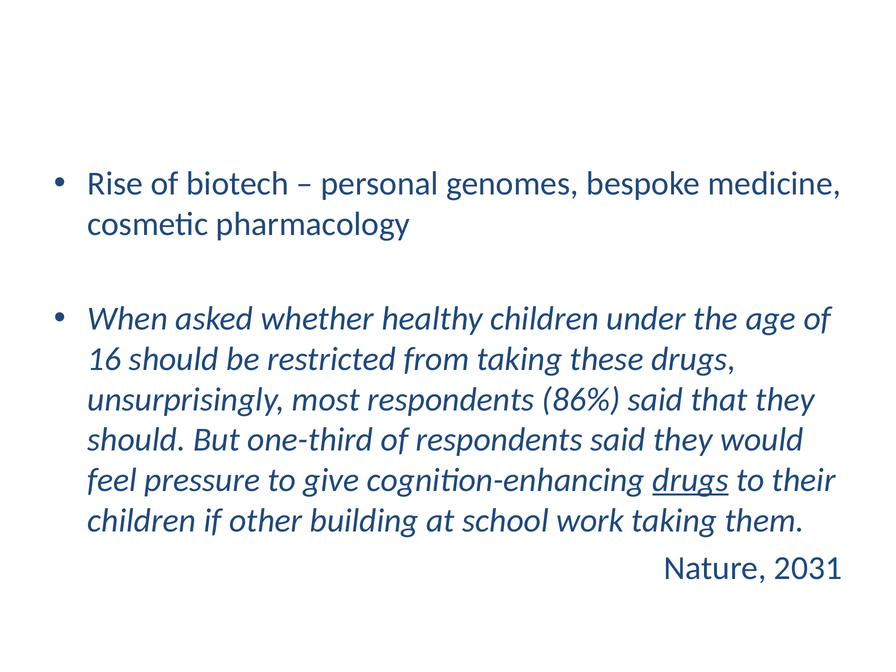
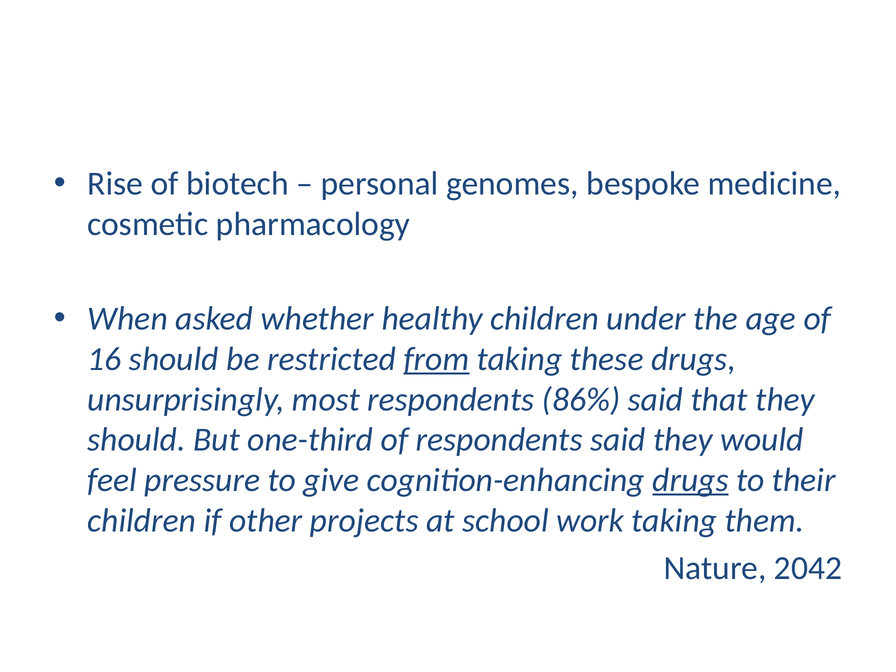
from underline: none -> present
building: building -> projects
2031: 2031 -> 2042
